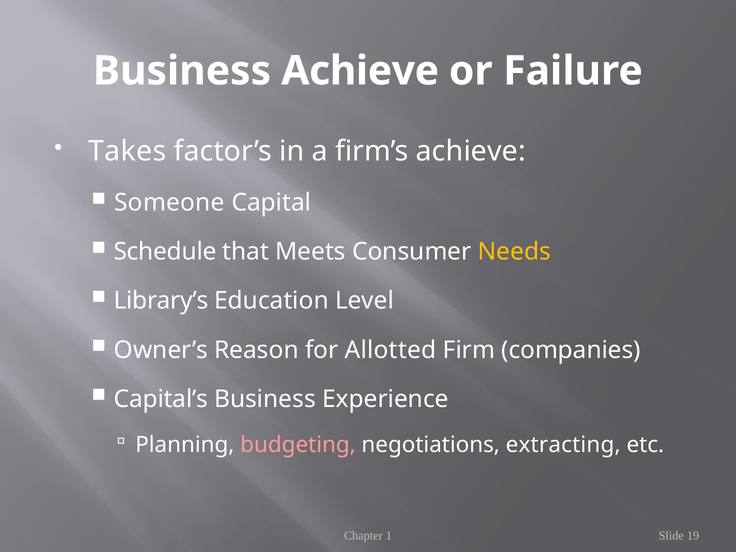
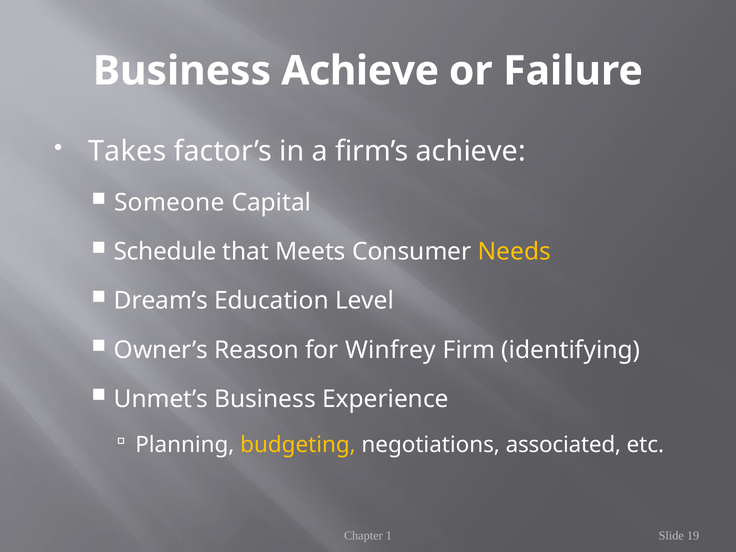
Library’s: Library’s -> Dream’s
Allotted: Allotted -> Winfrey
companies: companies -> identifying
Capital’s: Capital’s -> Unmet’s
budgeting colour: pink -> yellow
extracting: extracting -> associated
